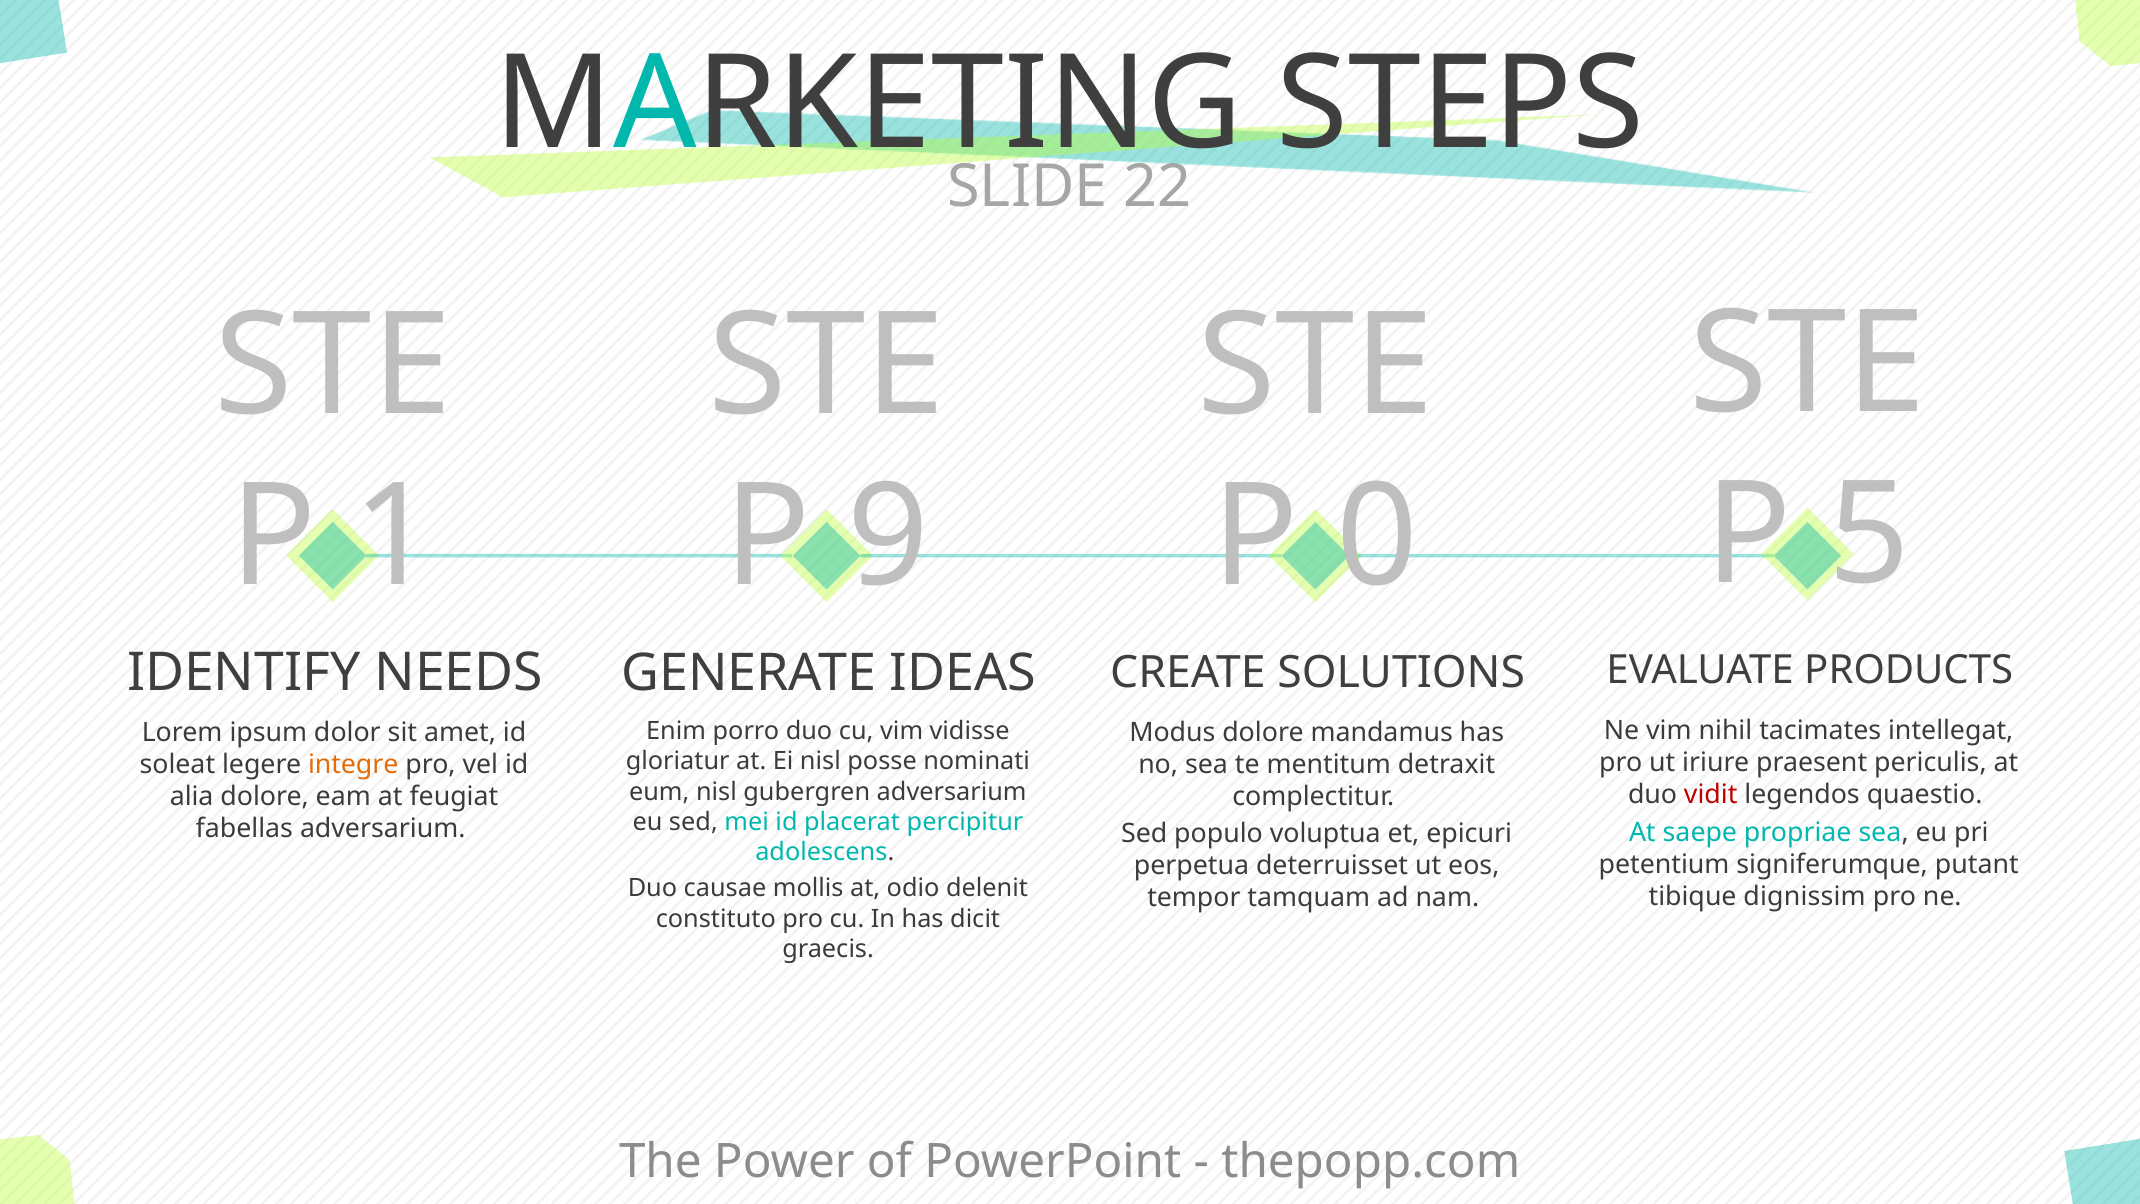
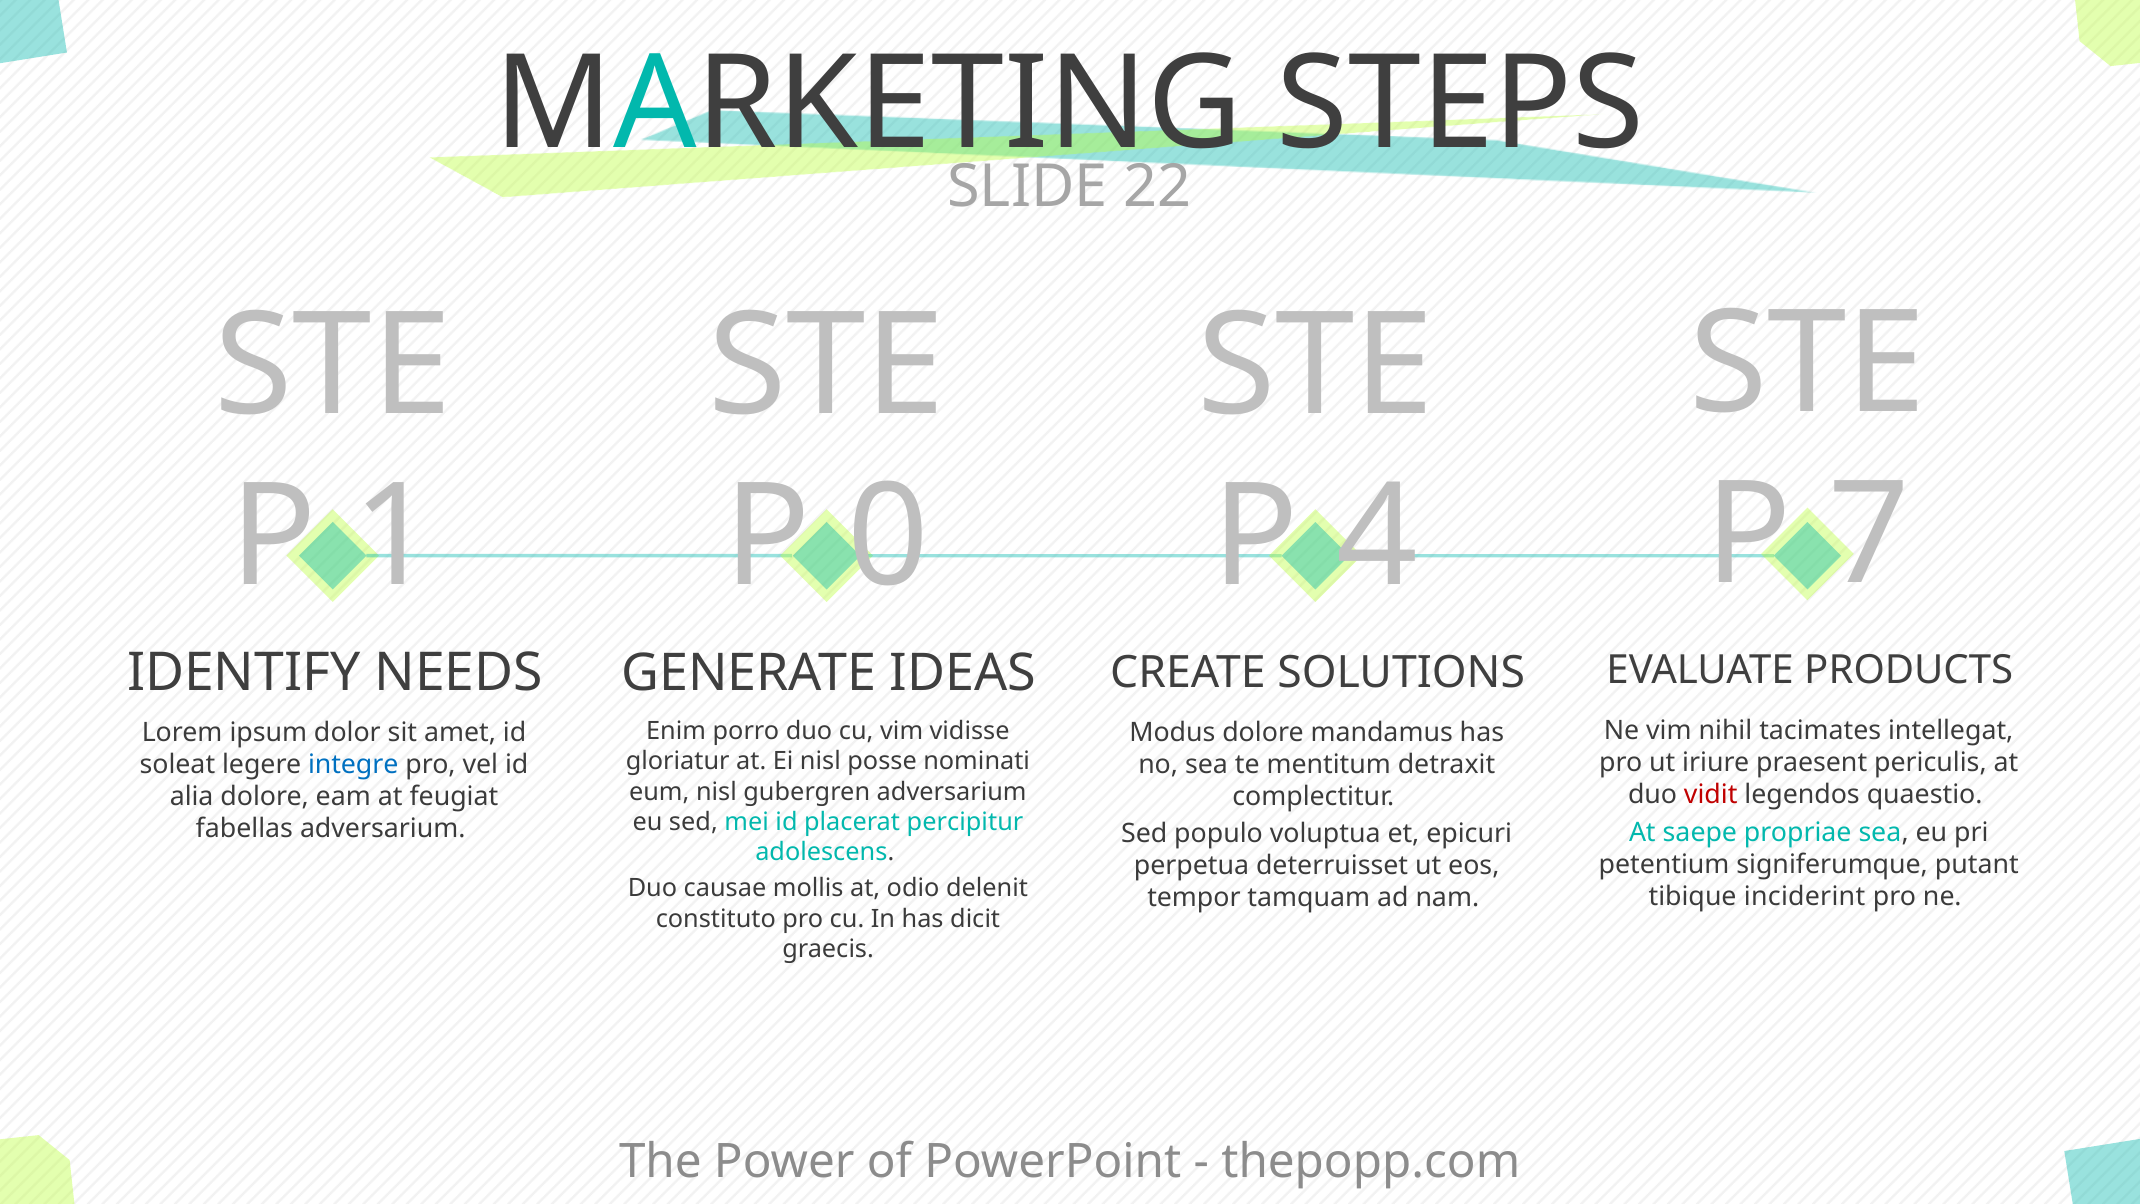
5: 5 -> 7
9: 9 -> 0
0: 0 -> 4
integre colour: orange -> blue
dignissim: dignissim -> inciderint
